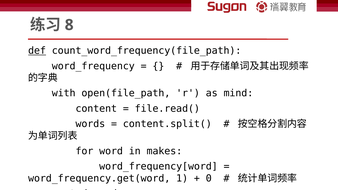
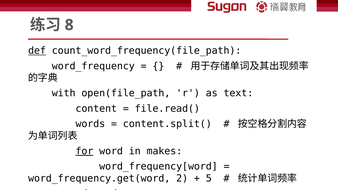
mind: mind -> text
for at (84, 151) underline: none -> present
1: 1 -> 2
0: 0 -> 5
